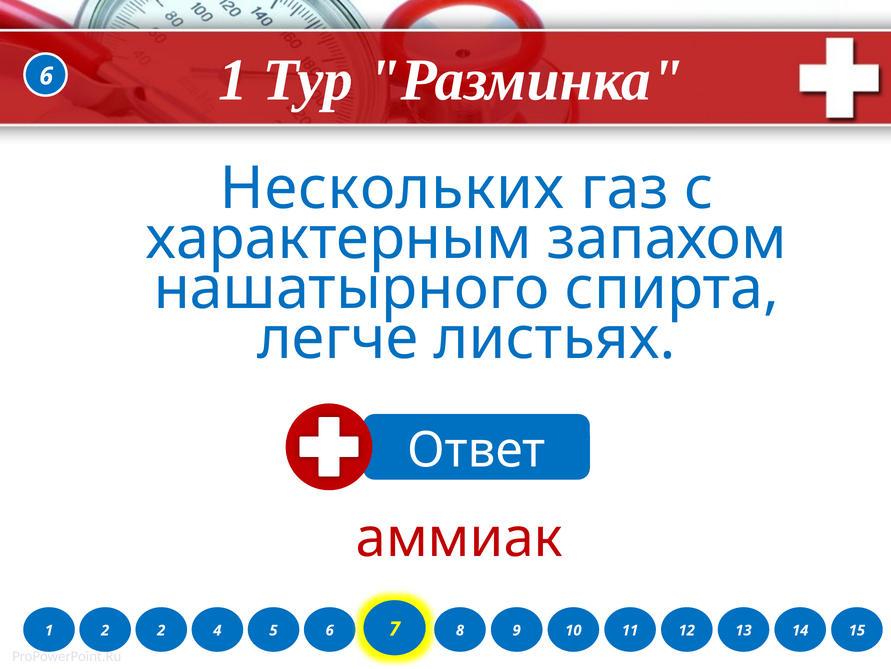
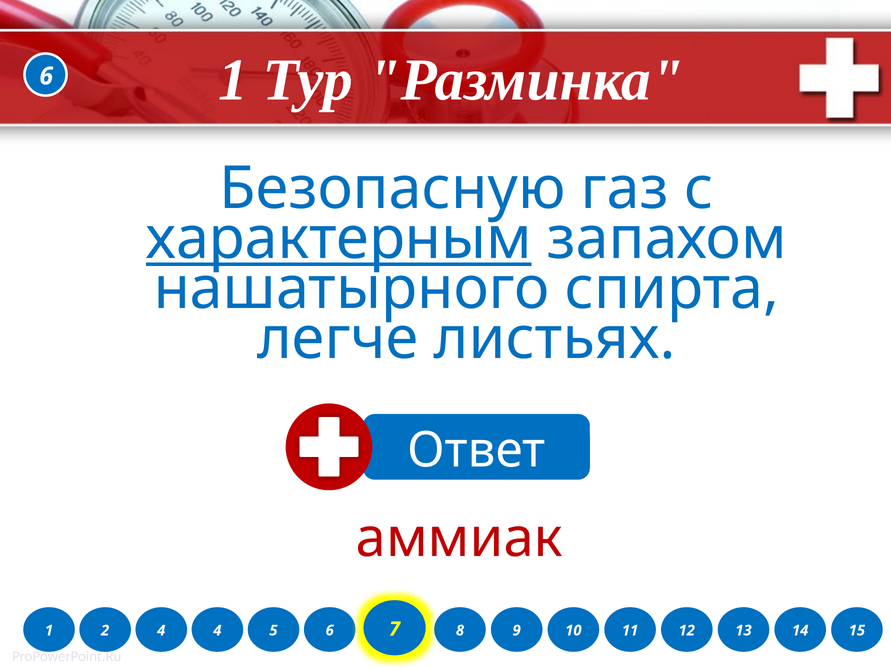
Нескольких: Нескольких -> Безопасную
характерным underline: none -> present
2 2: 2 -> 4
